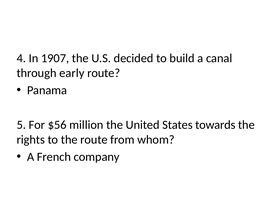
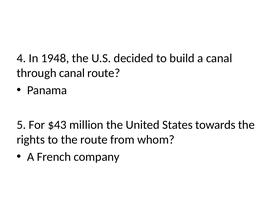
1907: 1907 -> 1948
through early: early -> canal
$56: $56 -> $43
